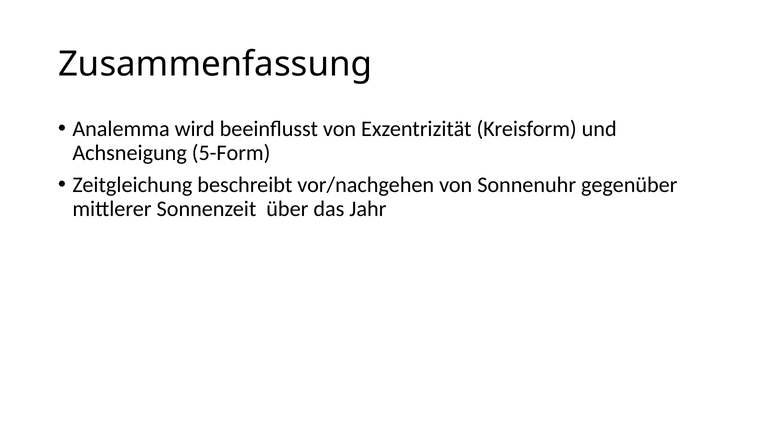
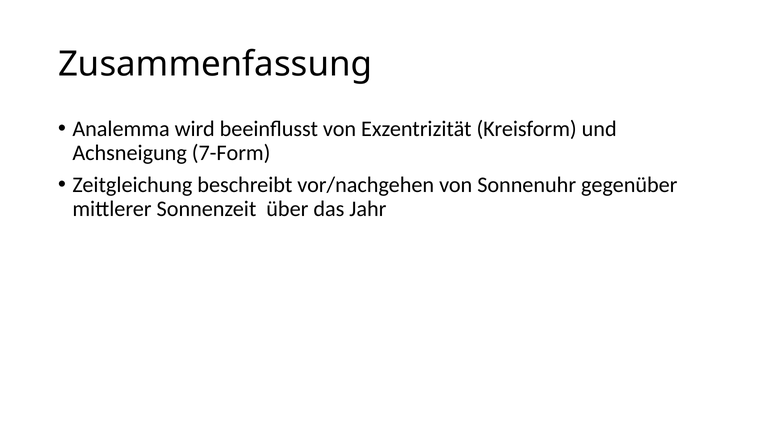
5-Form: 5-Form -> 7-Form
